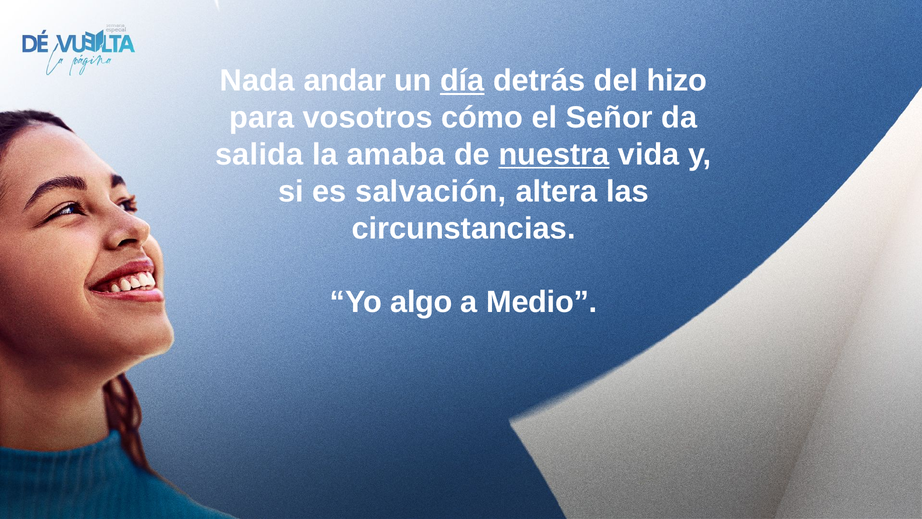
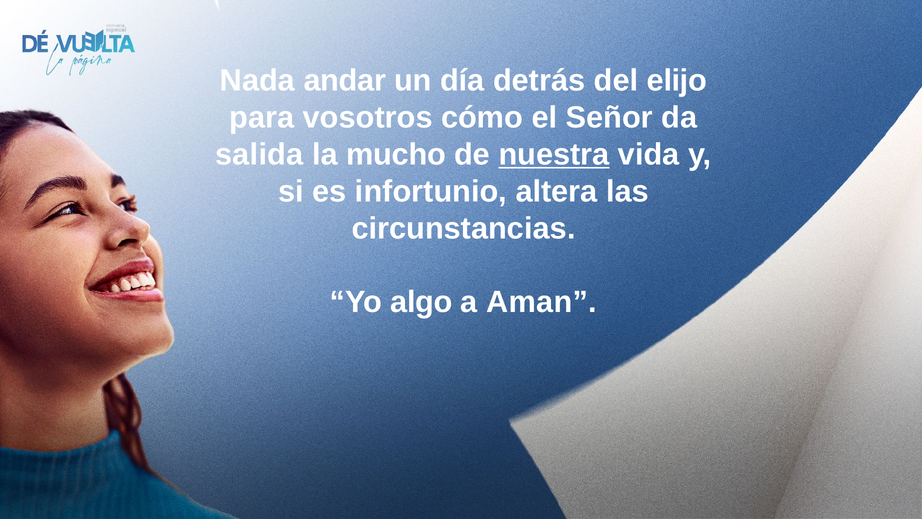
día underline: present -> none
hizo: hizo -> elijo
amaba: amaba -> mucho
salvación: salvación -> infortunio
Medio: Medio -> Aman
